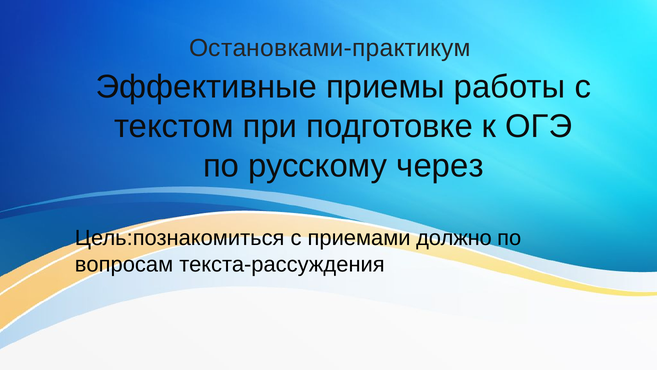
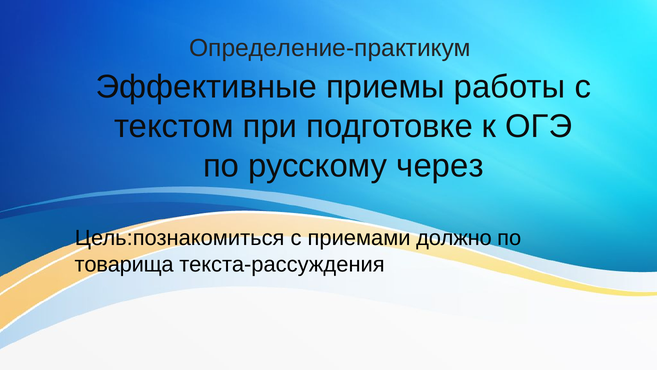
Остановками-практикум: Остановками-практикум -> Определение-практикум
вопросам: вопросам -> товарища
